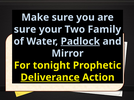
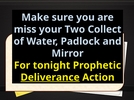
sure at (25, 29): sure -> miss
Family: Family -> Collect
Padlock underline: present -> none
